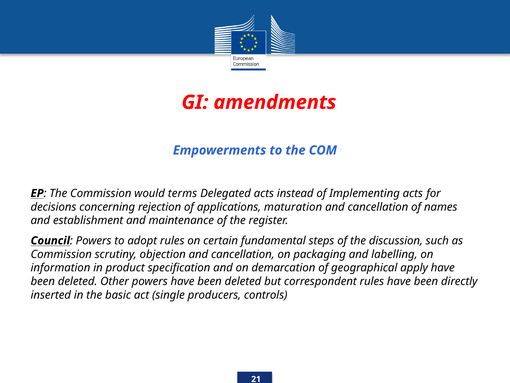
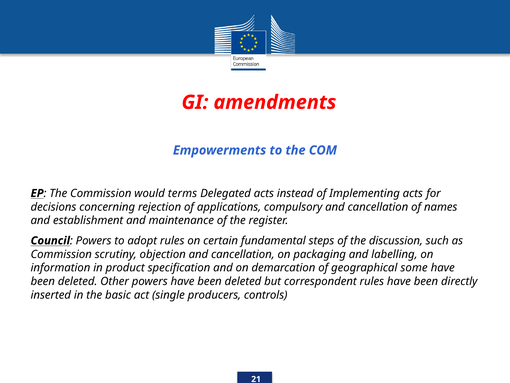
maturation: maturation -> compulsory
apply: apply -> some
